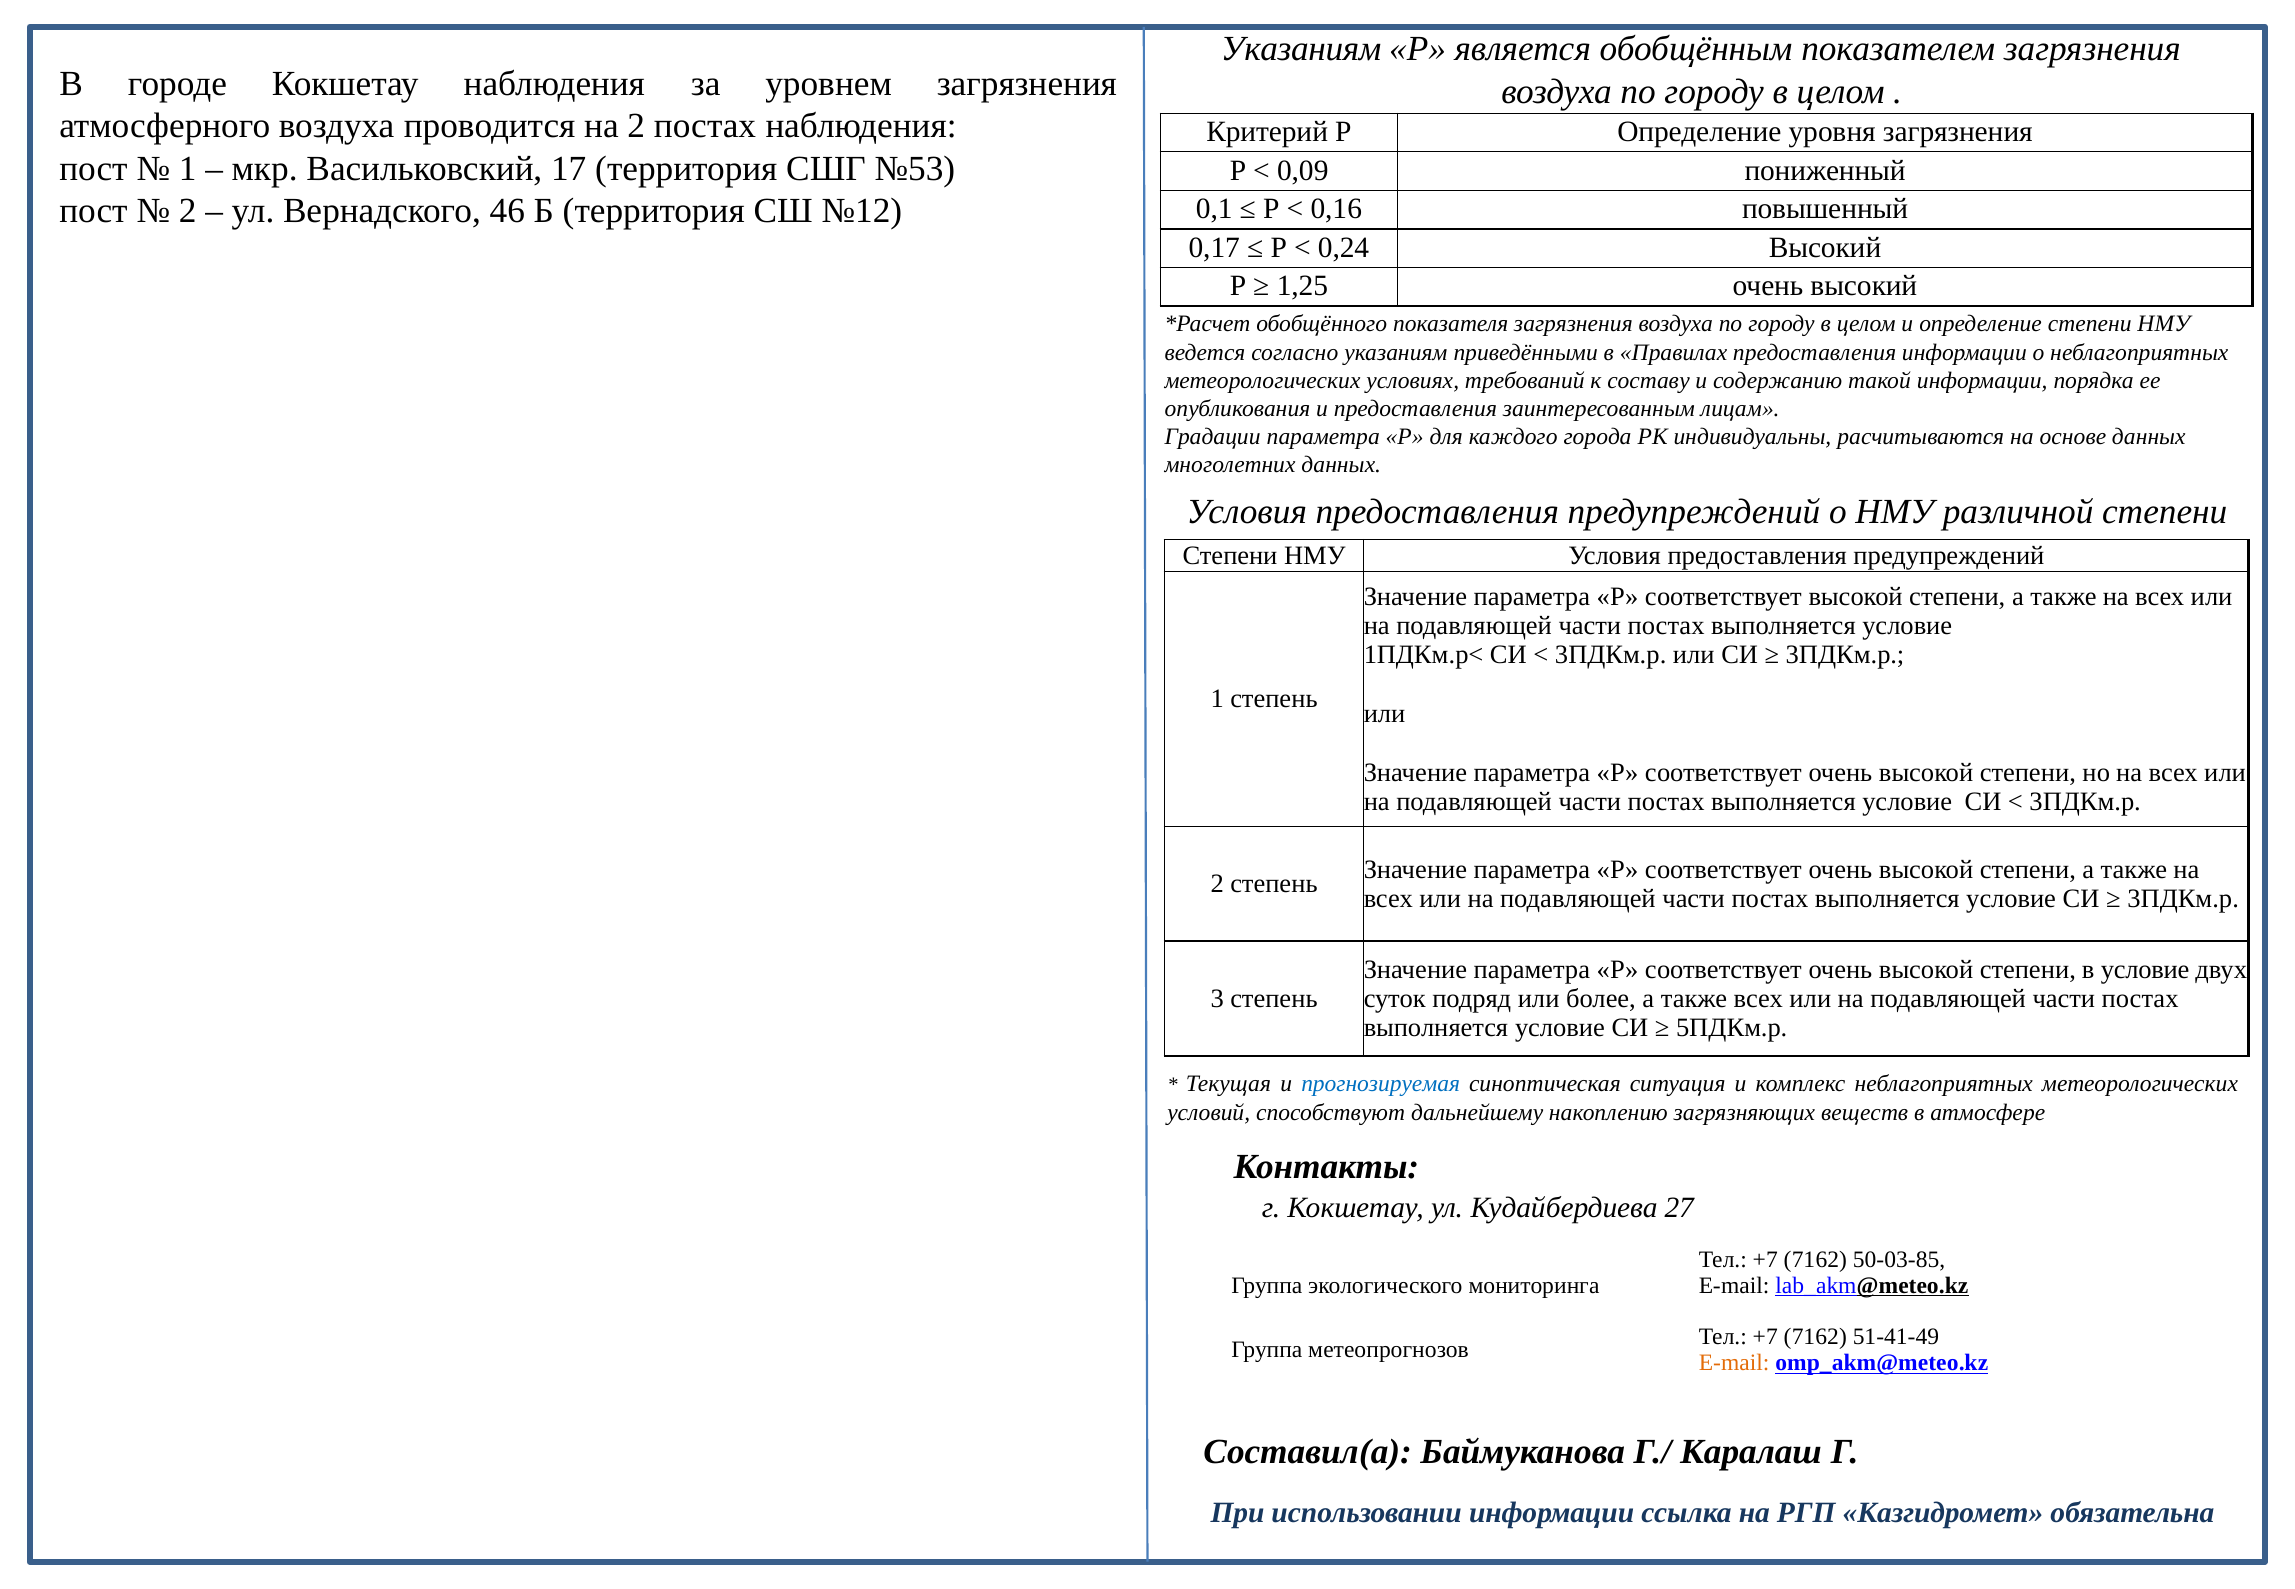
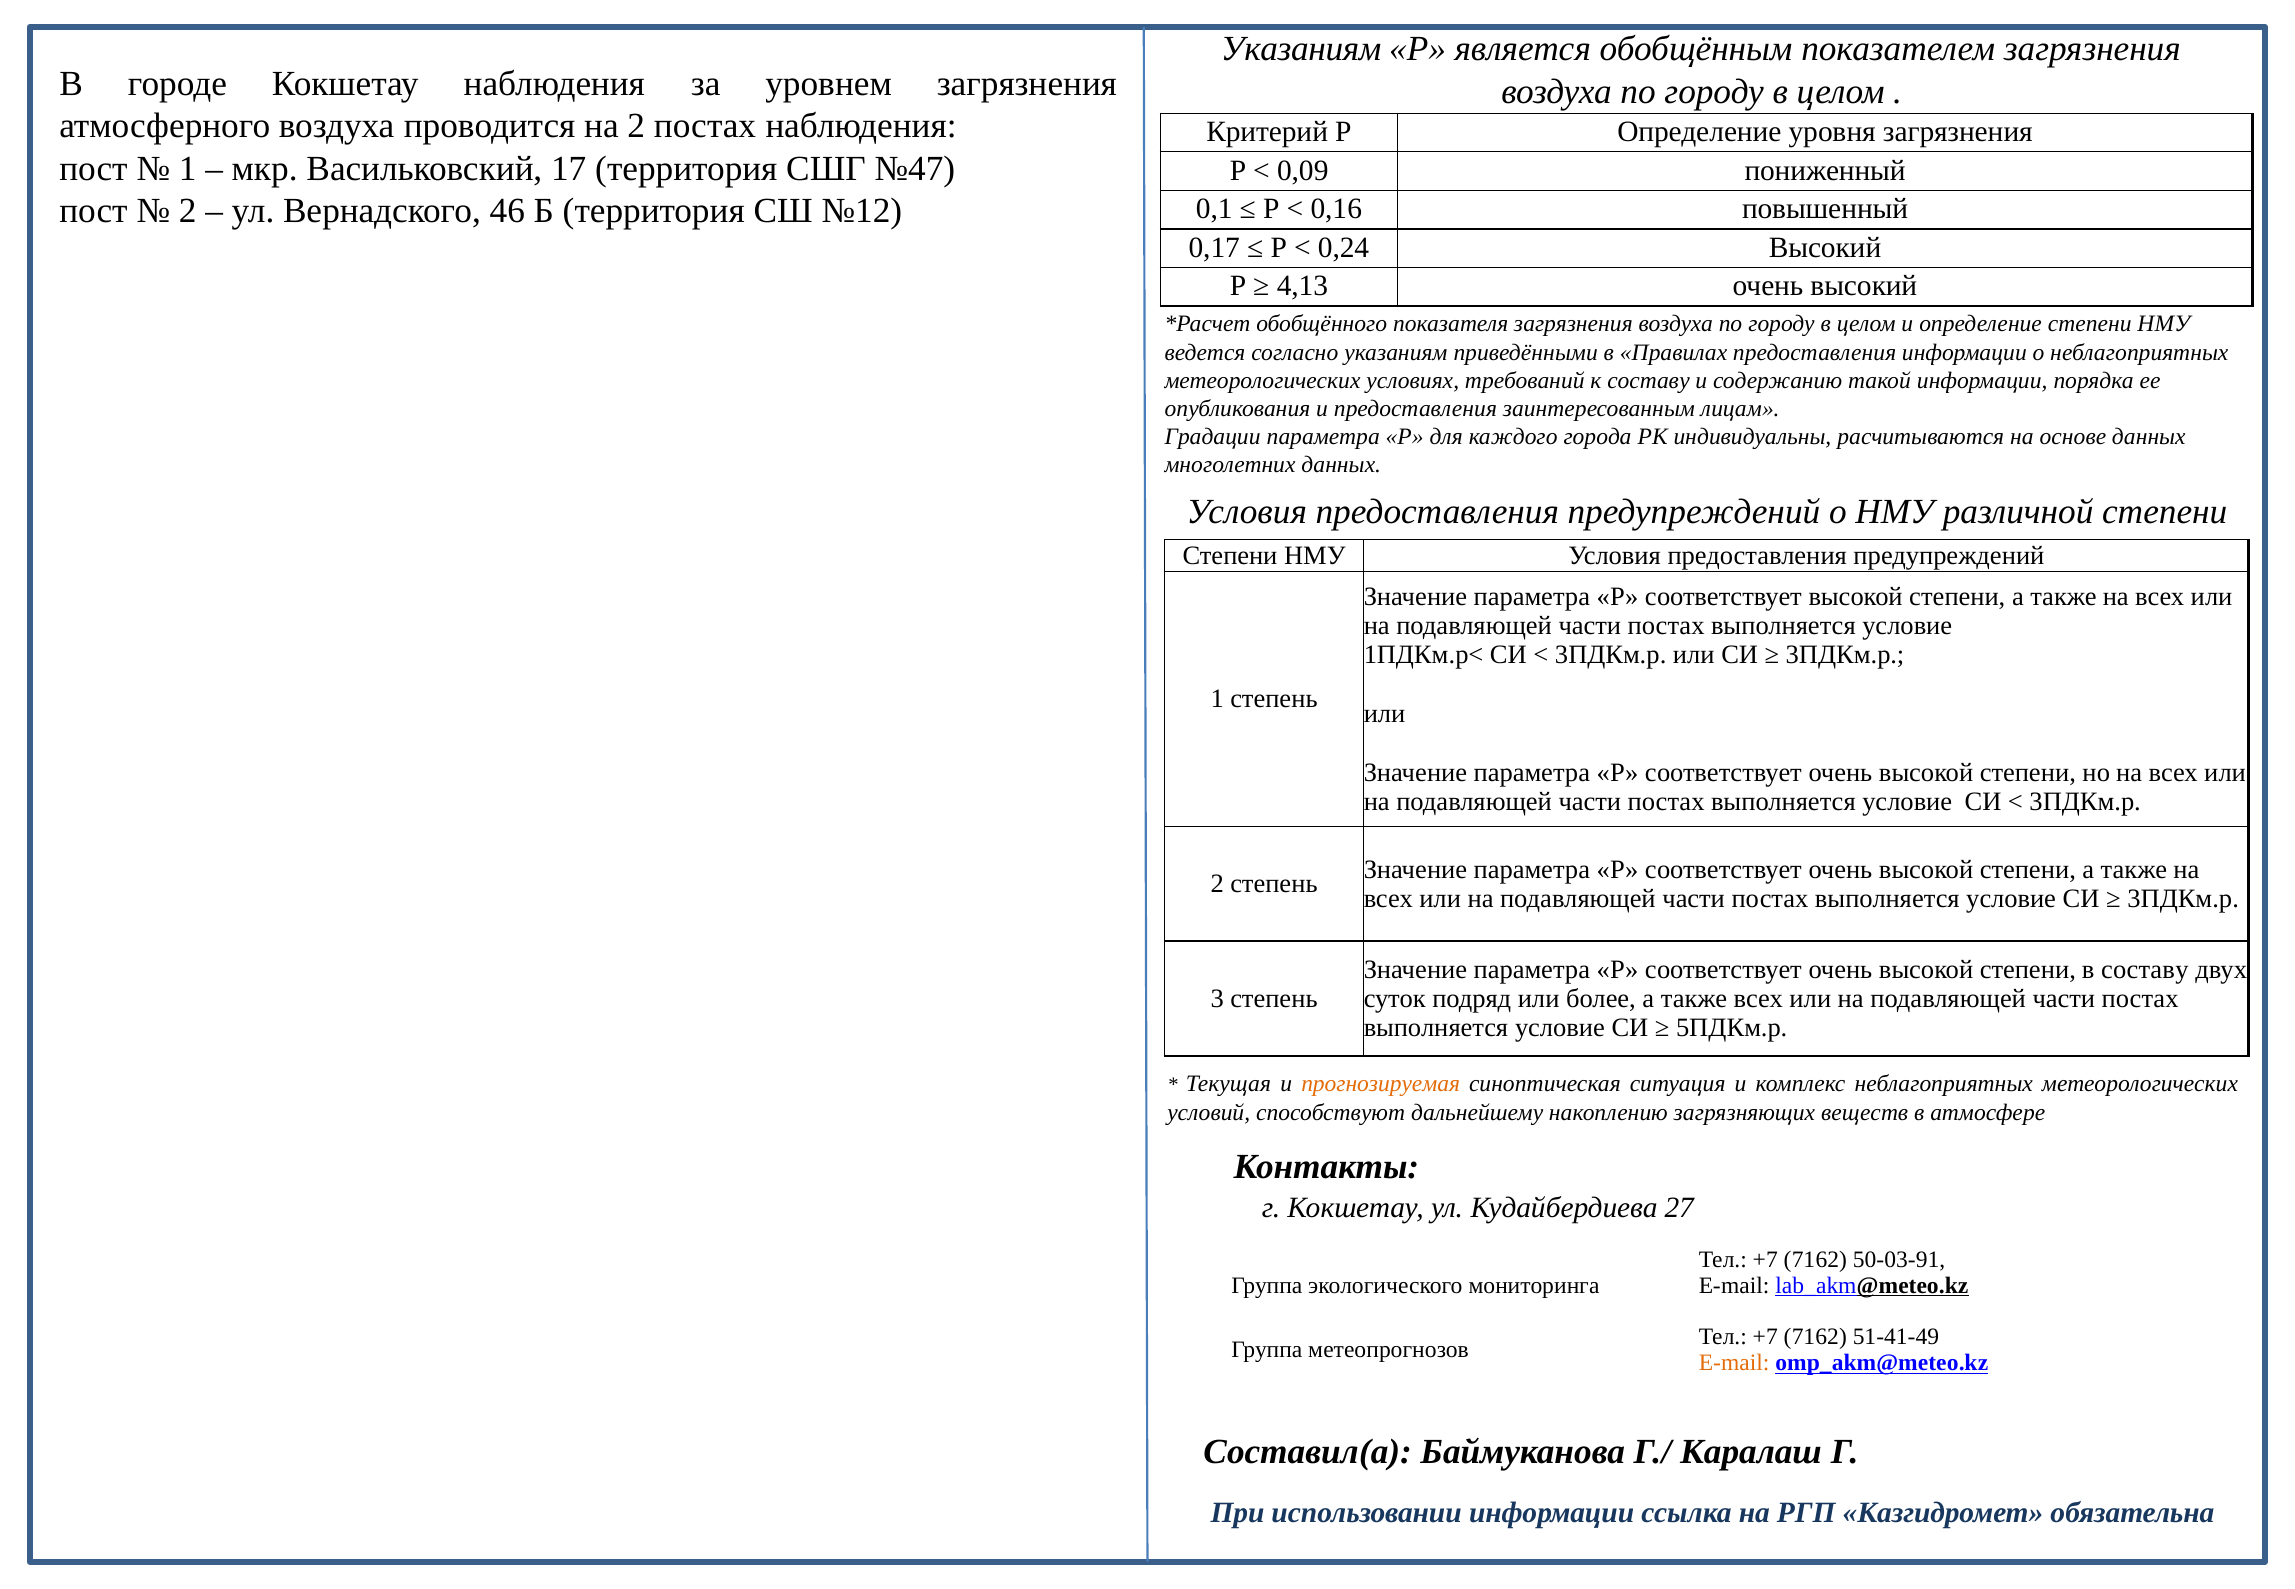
№53: №53 -> №47
1,25: 1,25 -> 4,13
в условие: условие -> составу
прогнозируемая colour: blue -> orange
50-03-85: 50-03-85 -> 50-03-91
